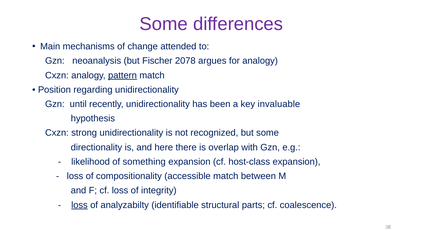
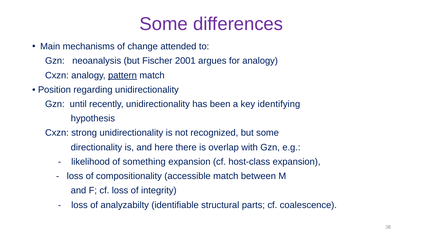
2078: 2078 -> 2001
invaluable: invaluable -> identifying
loss at (79, 205) underline: present -> none
